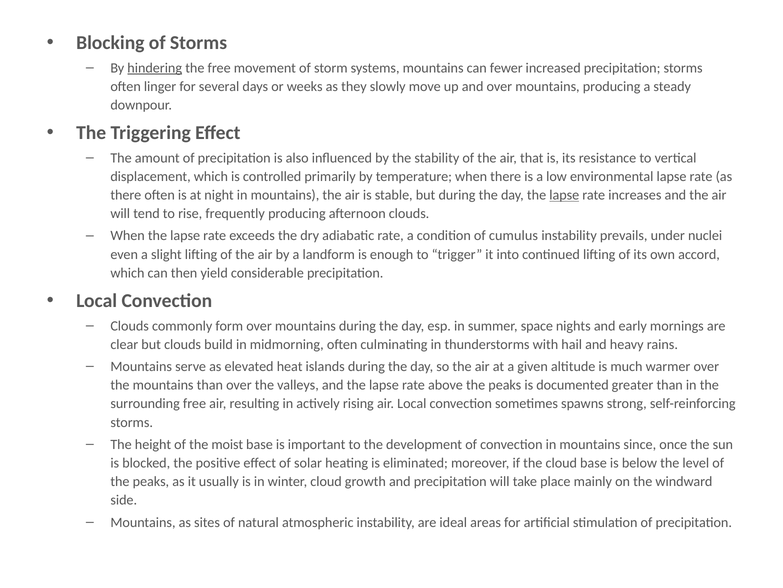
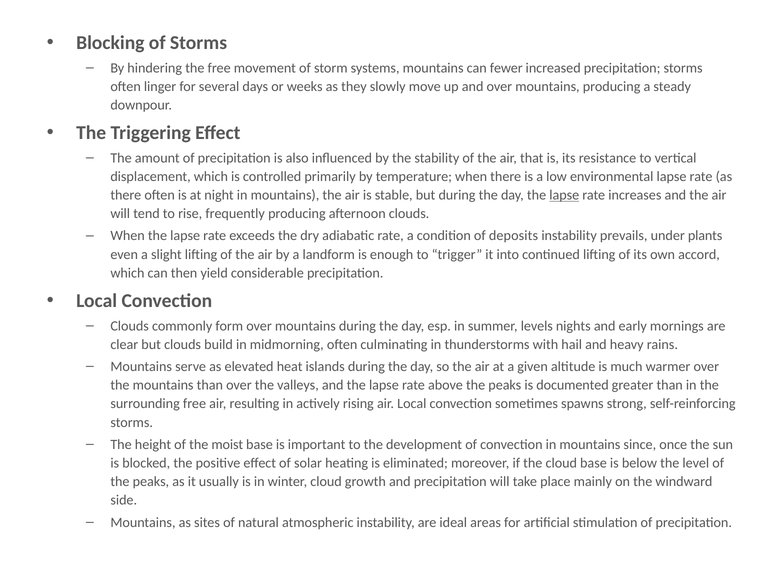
hindering underline: present -> none
cumulus: cumulus -> deposits
nuclei: nuclei -> plants
space: space -> levels
